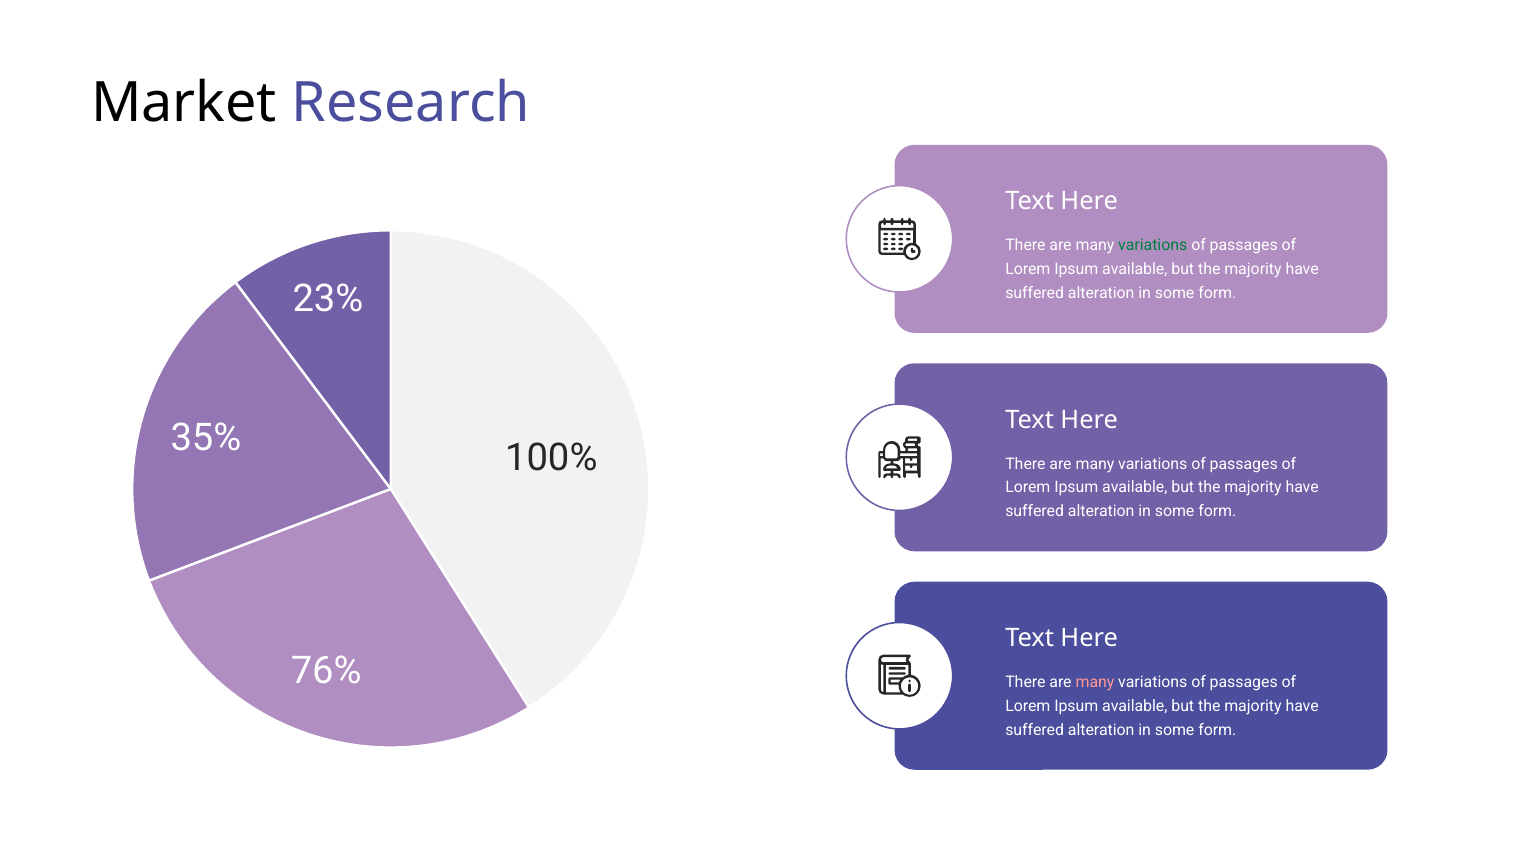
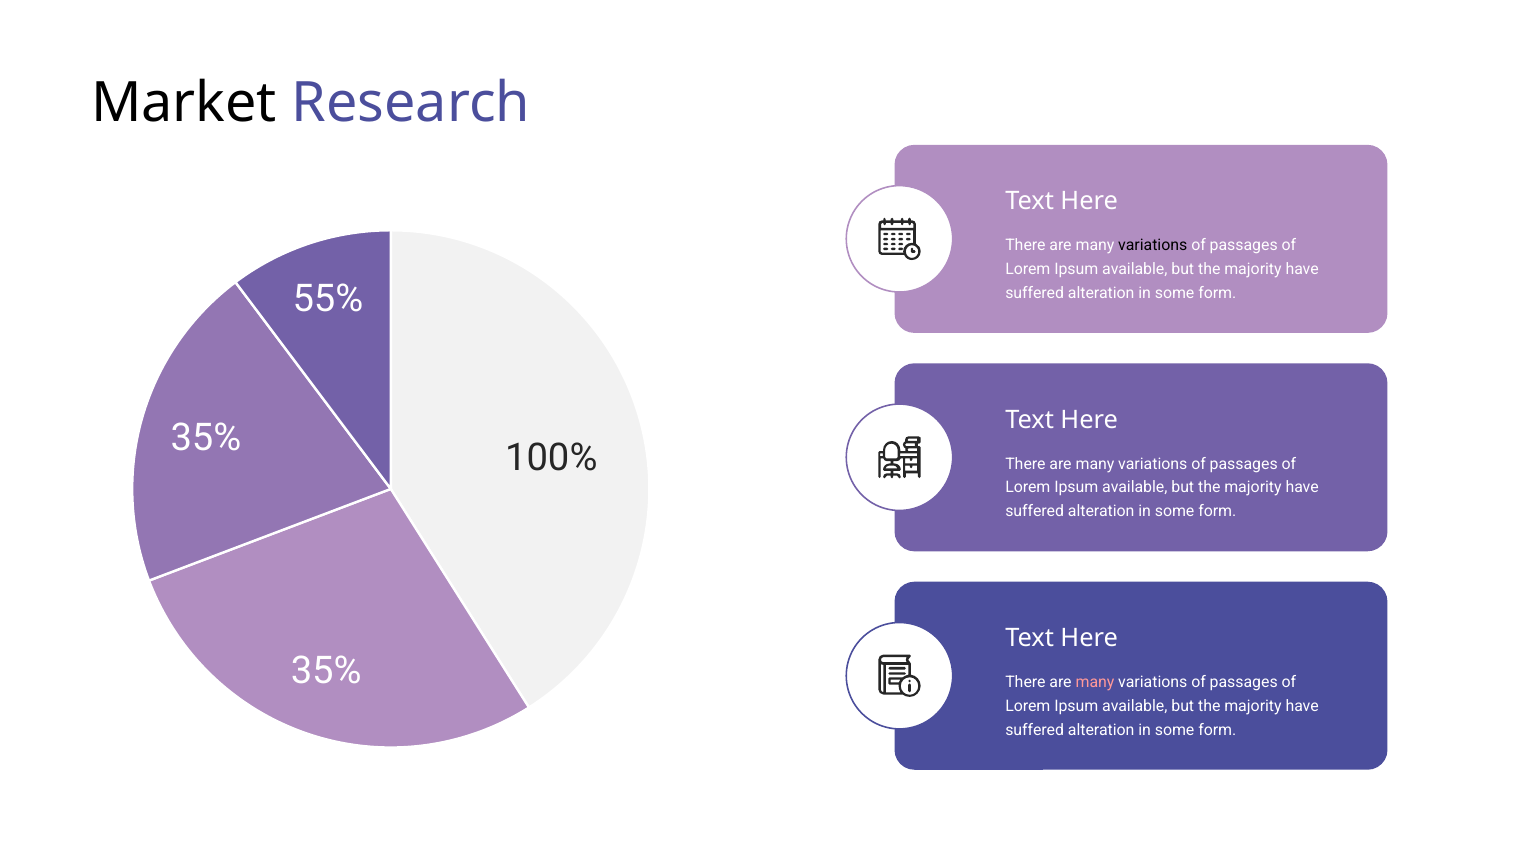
variations at (1153, 245) colour: green -> black
23%: 23% -> 55%
76% at (326, 671): 76% -> 35%
